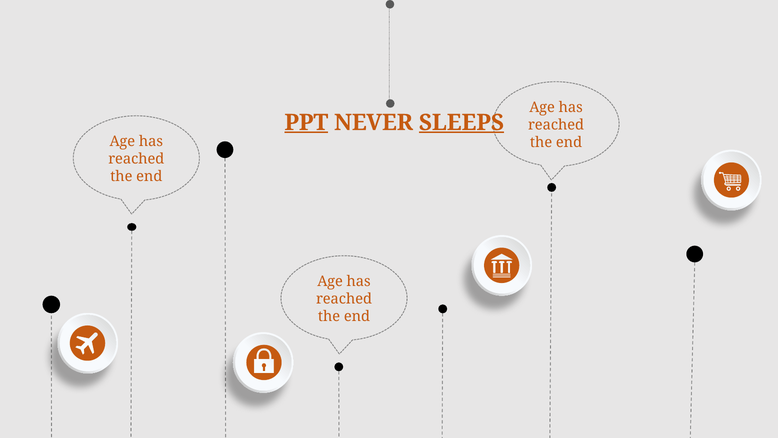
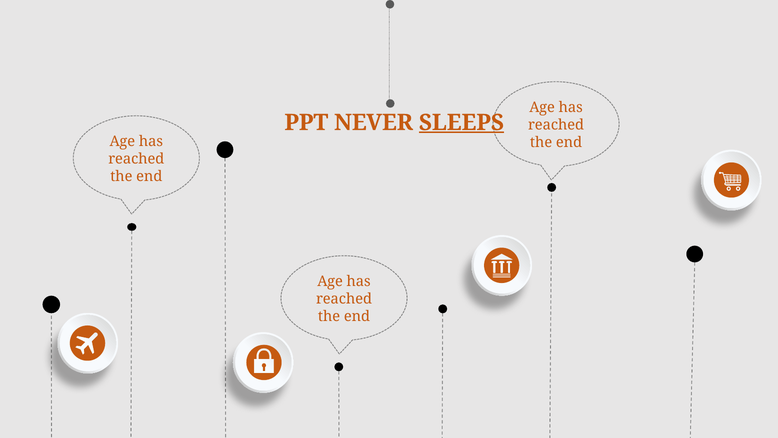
PPT underline: present -> none
